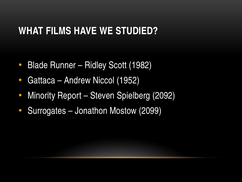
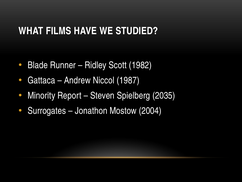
1952: 1952 -> 1987
2092: 2092 -> 2035
2099: 2099 -> 2004
